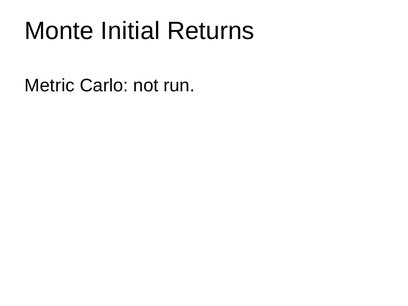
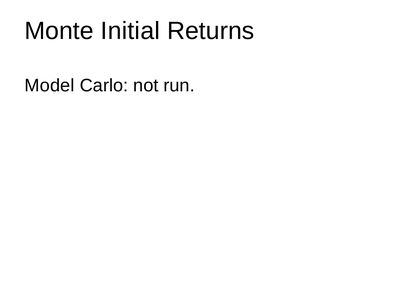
Metric: Metric -> Model
